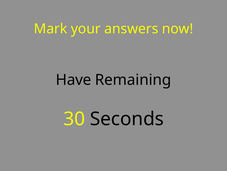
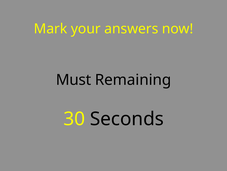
Have: Have -> Must
